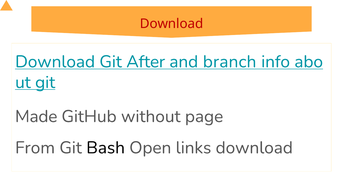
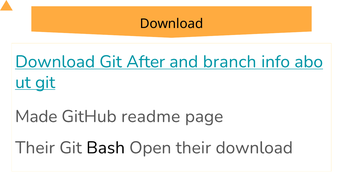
Download at (172, 24) colour: red -> black
without: without -> readme
From at (35, 148): From -> Their
Open links: links -> their
